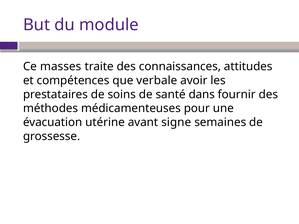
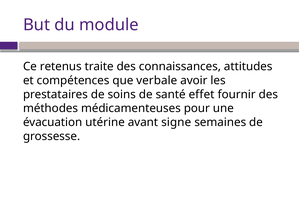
masses: masses -> retenus
dans: dans -> effet
